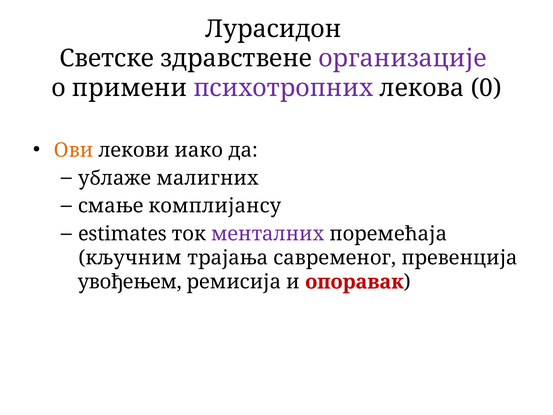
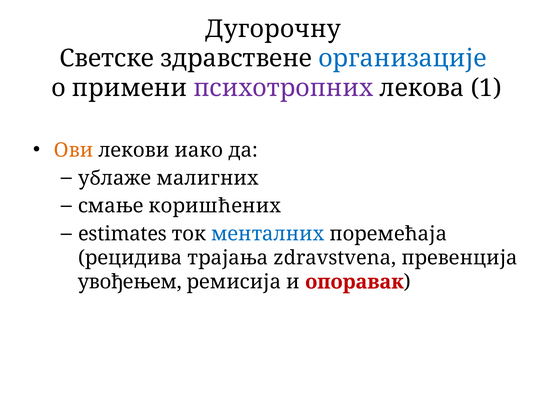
Лурасидон: Лурасидон -> Дугорочну
организације colour: purple -> blue
0: 0 -> 1
комплијансу: комплијансу -> коришћених
менталних colour: purple -> blue
кључним: кључним -> рецидива
савременог: савременог -> zdravstvena
